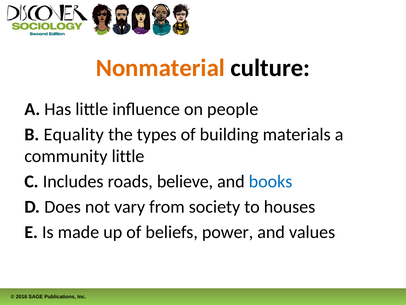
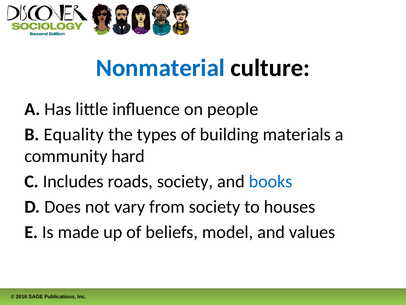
Nonmaterial colour: orange -> blue
community little: little -> hard
roads believe: believe -> society
power: power -> model
